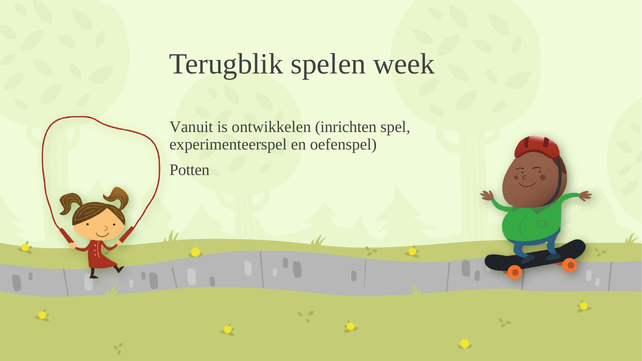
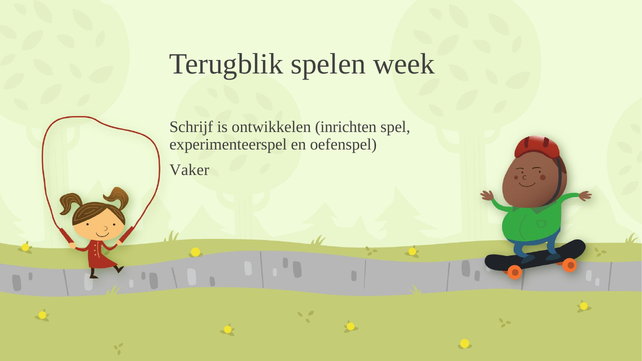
Vanuit: Vanuit -> Schrijf
Potten: Potten -> Vaker
